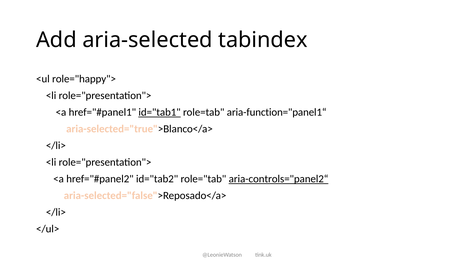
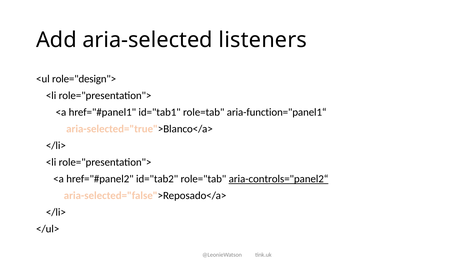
tabindex: tabindex -> listeners
role="happy">: role="happy"> -> role="design">
id="tab1 underline: present -> none
